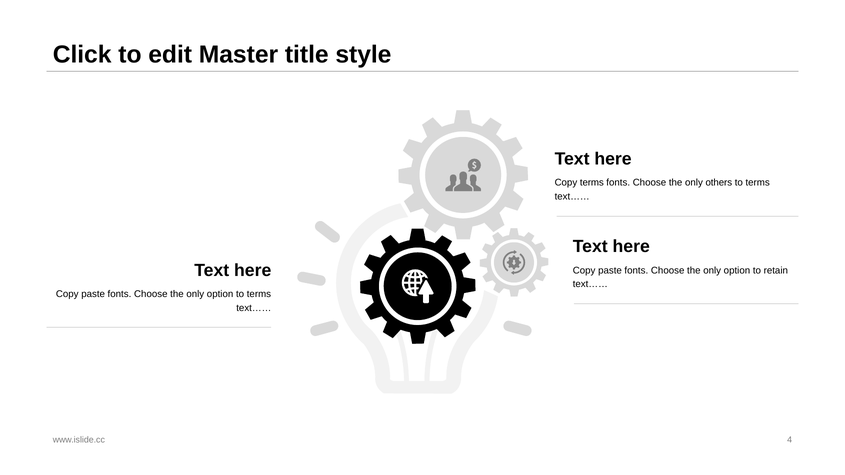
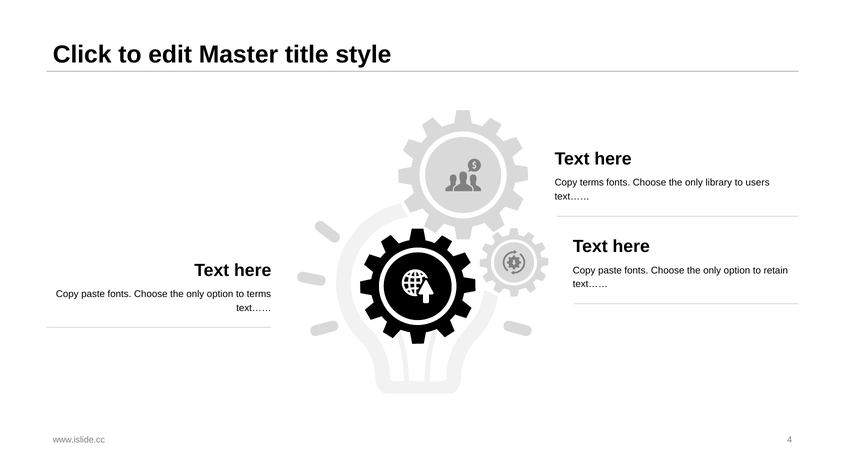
others: others -> library
terms at (758, 183): terms -> users
